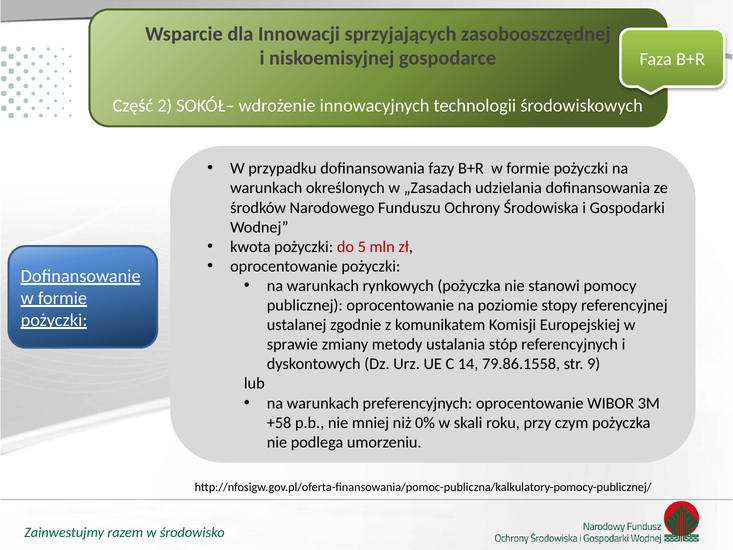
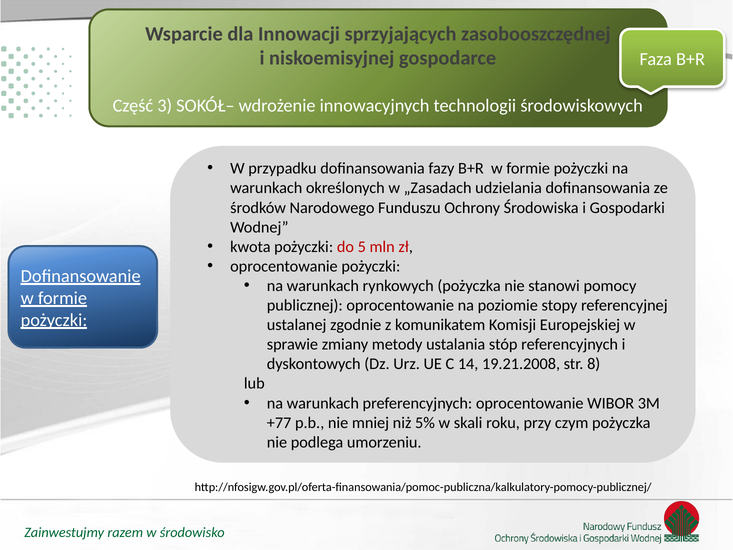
2: 2 -> 3
79.86.1558: 79.86.1558 -> 19.21.2008
9: 9 -> 8
+58: +58 -> +77
0%: 0% -> 5%
